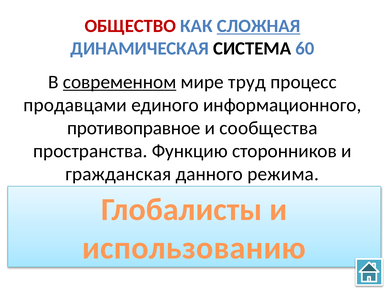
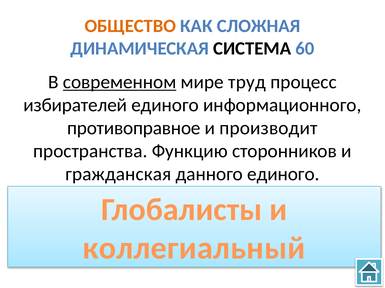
ОБЩЕСТВО colour: red -> orange
СЛОЖНАЯ underline: present -> none
продавцами: продавцами -> избирателей
сообщества: сообщества -> производит
данного режима: режима -> единого
использованию: использованию -> коллегиальный
